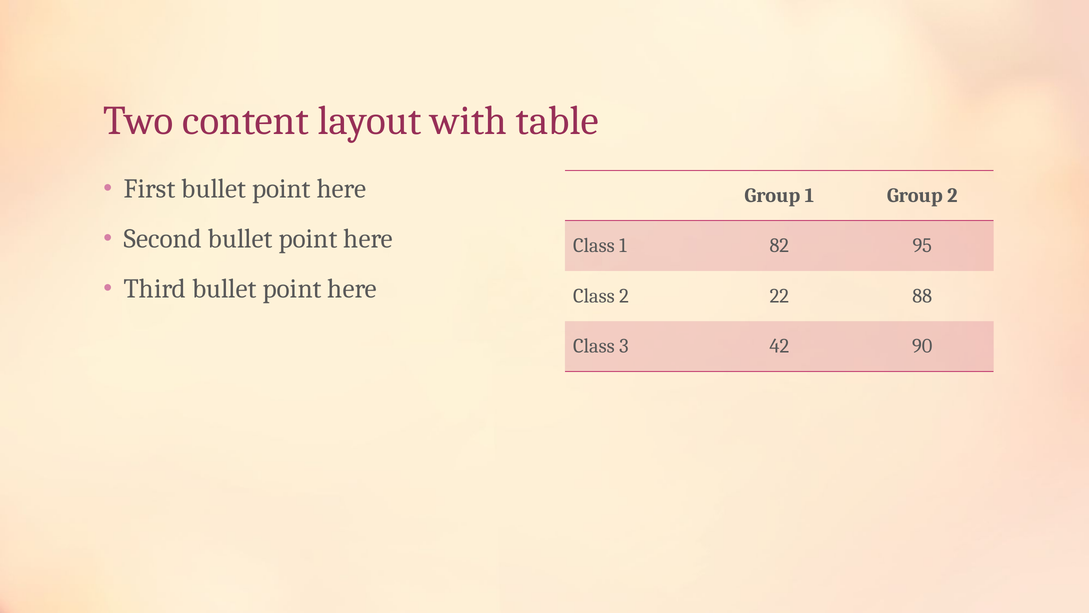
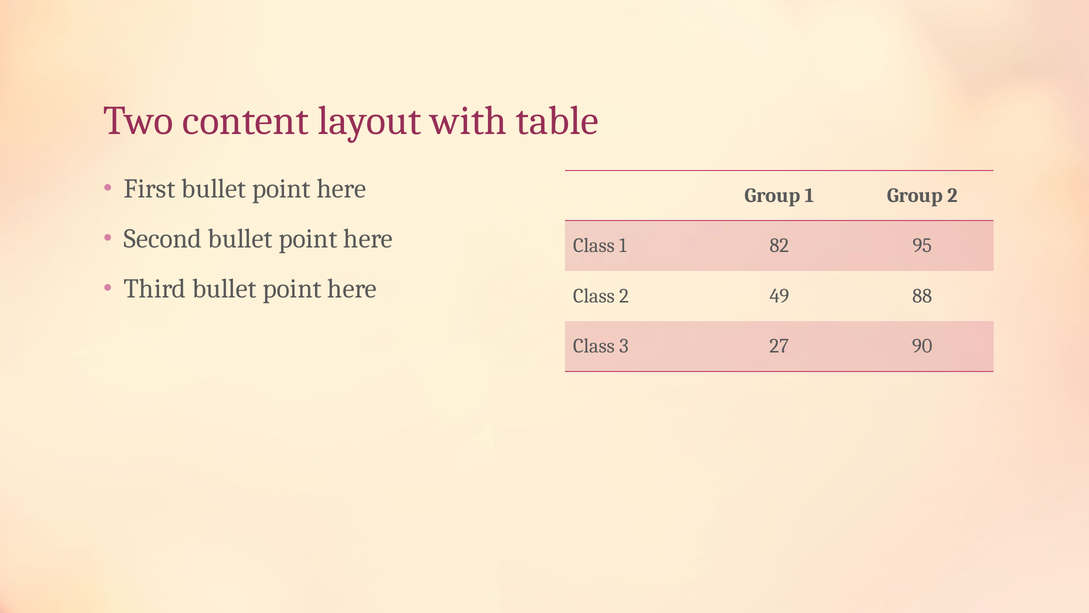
22: 22 -> 49
42: 42 -> 27
